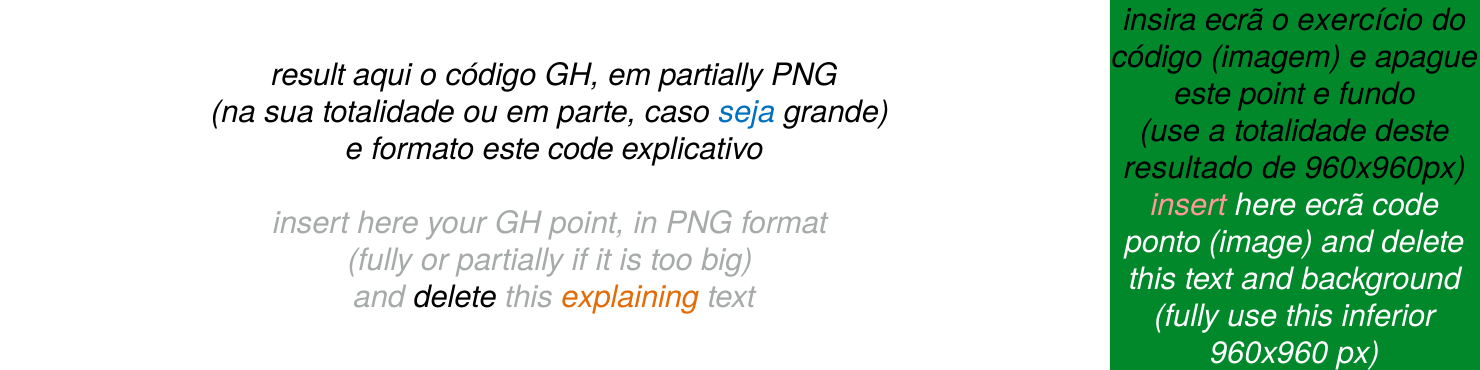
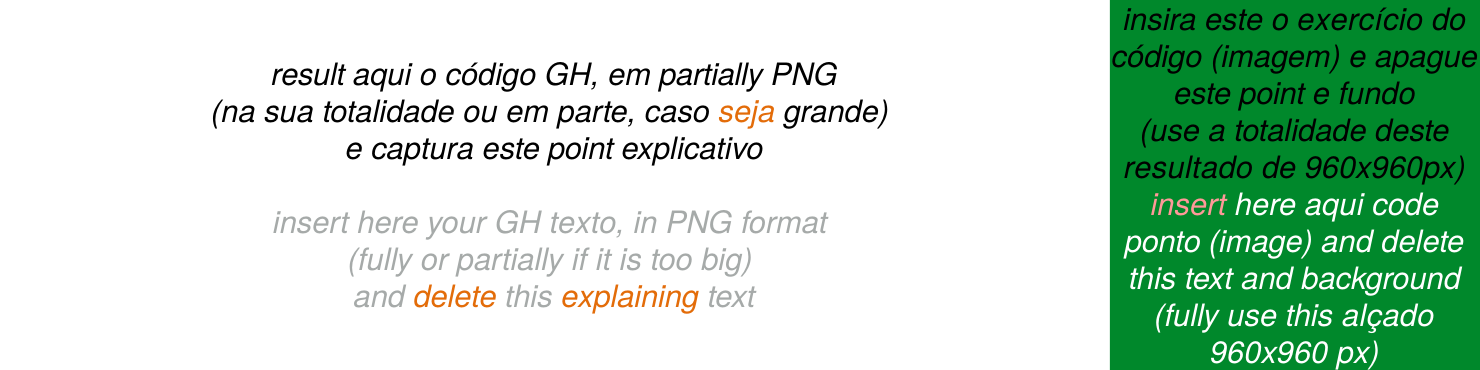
insira ecrã: ecrã -> este
seja colour: blue -> orange
formato: formato -> captura
code at (581, 149): code -> point
here ecrã: ecrã -> aqui
GH point: point -> texto
delete at (455, 297) colour: black -> orange
inferior: inferior -> alçado
